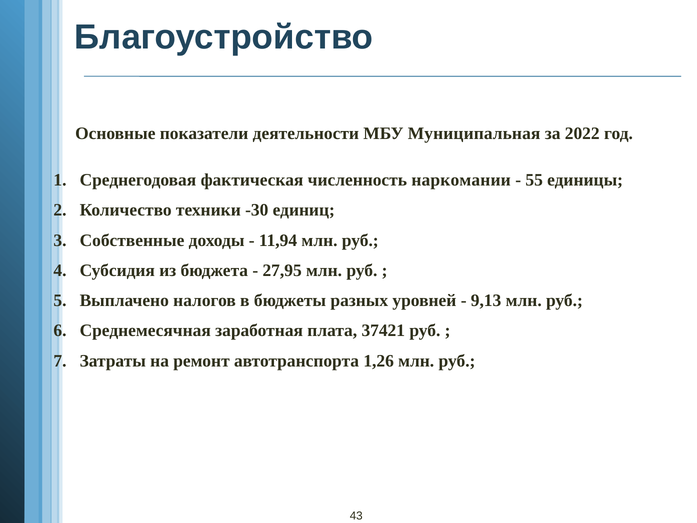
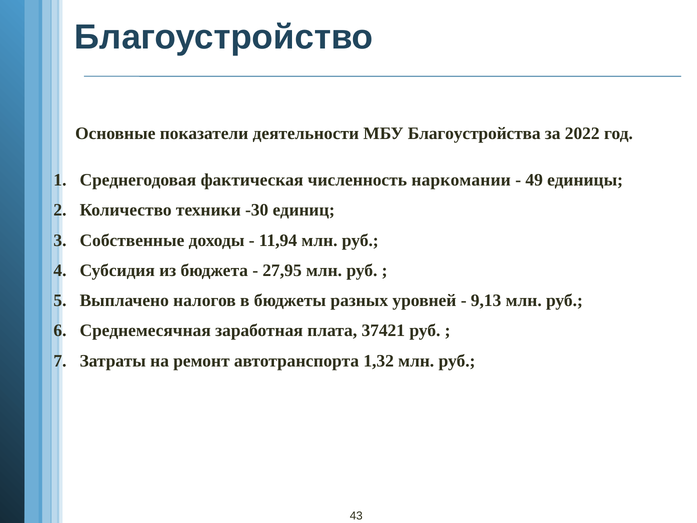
Муниципальная: Муниципальная -> Благоустройства
55: 55 -> 49
1,26: 1,26 -> 1,32
